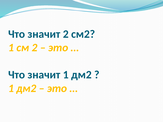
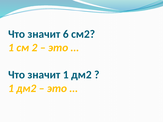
значит 2: 2 -> 6
